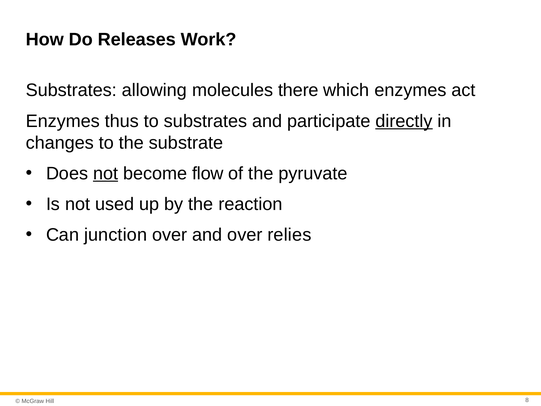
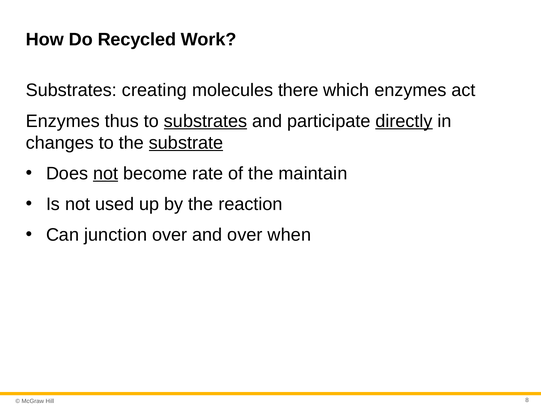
Releases: Releases -> Recycled
allowing: allowing -> creating
substrates at (206, 121) underline: none -> present
substrate underline: none -> present
flow: flow -> rate
pyruvate: pyruvate -> maintain
relies: relies -> when
